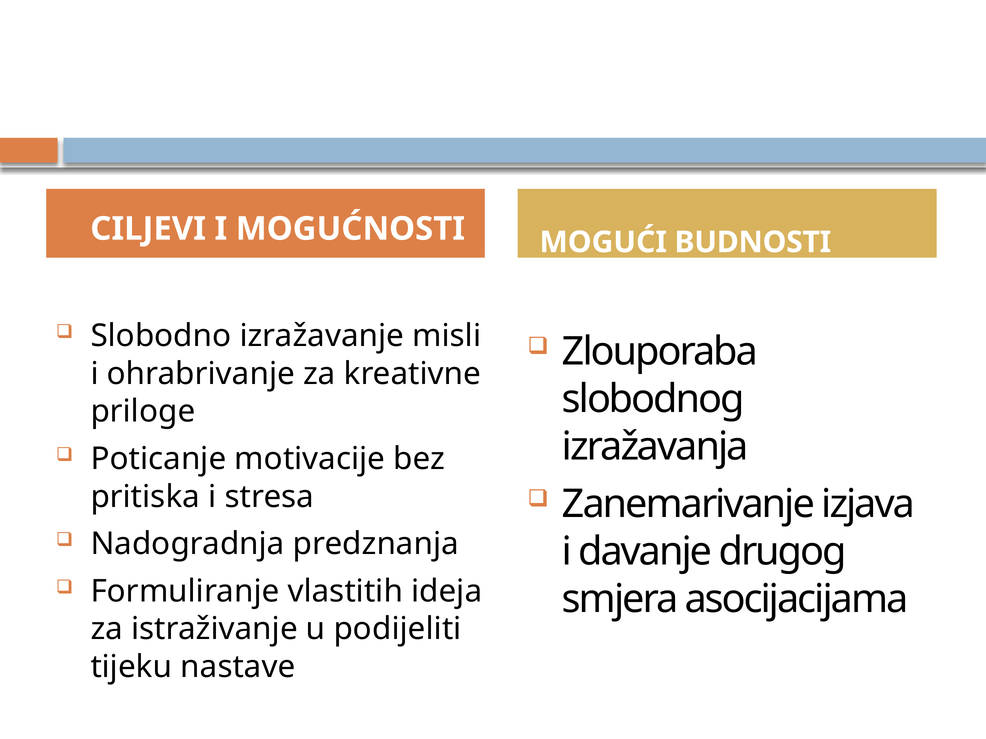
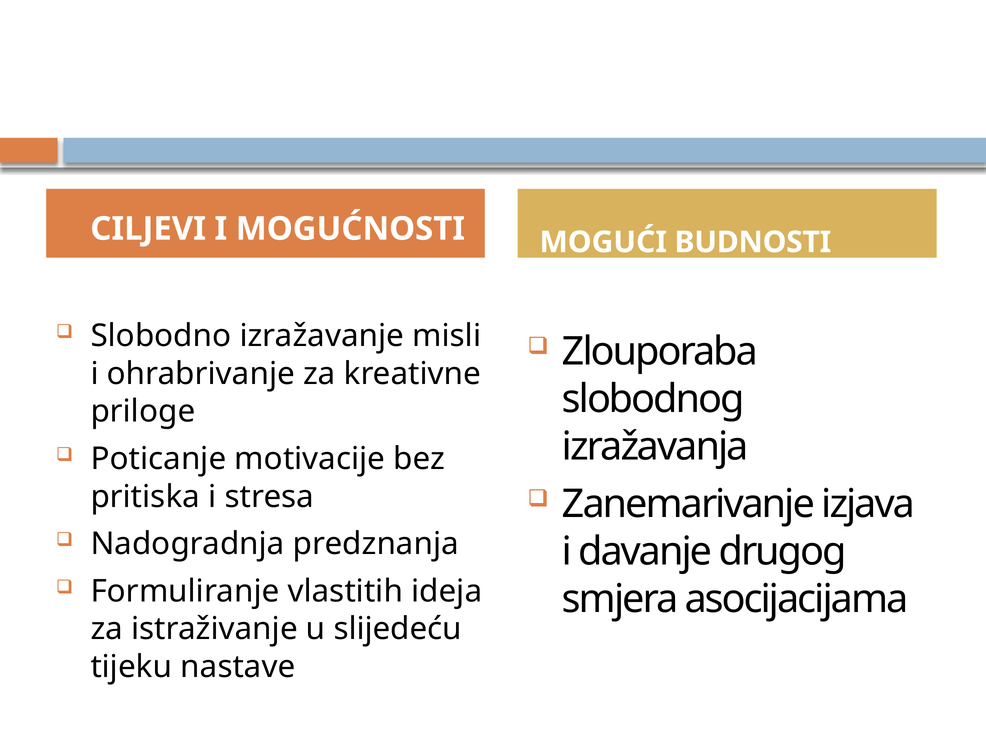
podijeliti: podijeliti -> slijedeću
